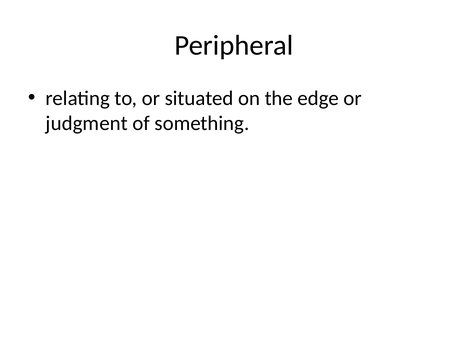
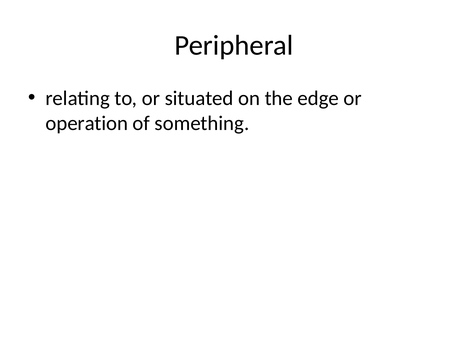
judgment: judgment -> operation
